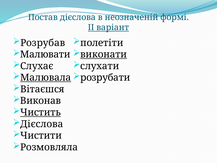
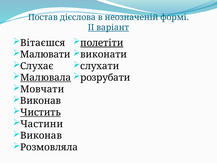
Розрубав: Розрубав -> Вітаєшся
полетіти underline: none -> present
виконати underline: present -> none
Вітаєшся: Вітаєшся -> Мовчати
Дієслова at (42, 124): Дієслова -> Частини
Чистити at (41, 135): Чистити -> Виконав
